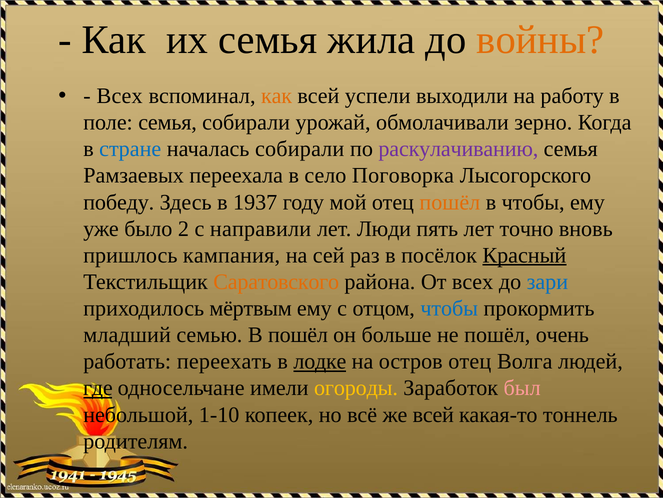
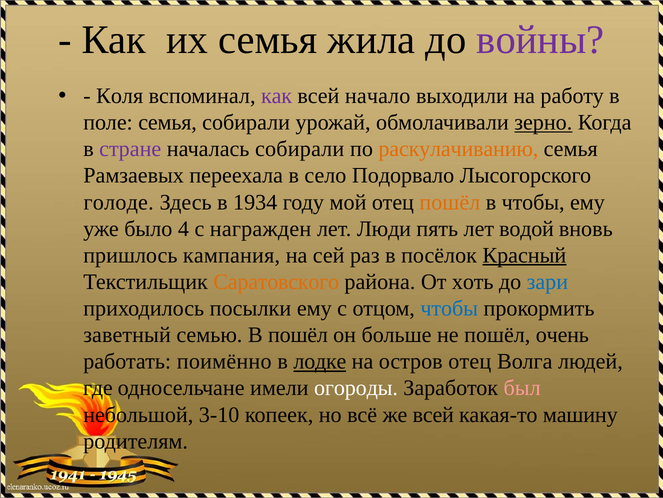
войны colour: orange -> purple
Всех at (120, 96): Всех -> Коля
как at (277, 96) colour: orange -> purple
успели: успели -> начало
зерно underline: none -> present
стране colour: blue -> purple
раскулачиванию colour: purple -> orange
Поговорка: Поговорка -> Подорвало
победу: победу -> голоде
1937: 1937 -> 1934
2: 2 -> 4
направили: направили -> награжден
точно: точно -> водой
От всех: всех -> хоть
мёртвым: мёртвым -> посылки
младший: младший -> заветный
переехать: переехать -> поимённо
где underline: present -> none
огороды colour: yellow -> white
1-10: 1-10 -> 3-10
тоннель: тоннель -> машину
